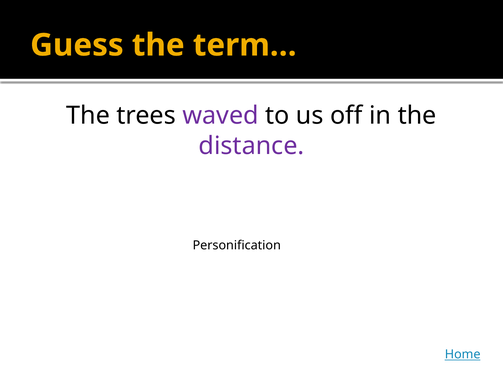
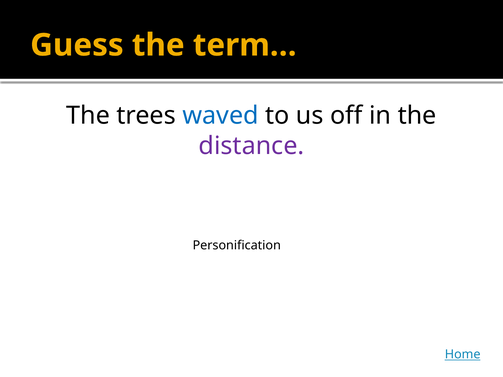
waved colour: purple -> blue
